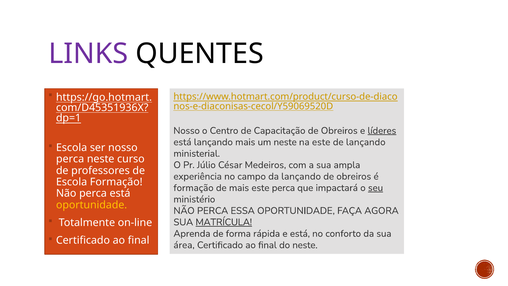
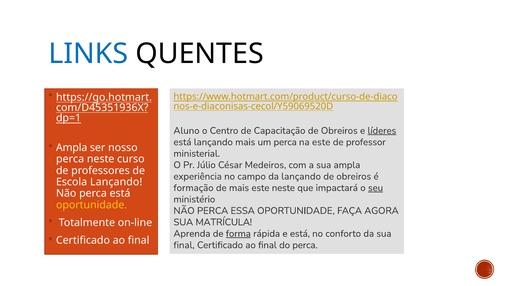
LINKS colour: purple -> blue
Nosso at (187, 131): Nosso -> Aluno
um neste: neste -> perca
de lançando: lançando -> professor
Escola at (72, 148): Escola -> Ampla
Escola Formação: Formação -> Lançando
este perca: perca -> neste
MATRÍCULA underline: present -> none
forma underline: none -> present
área at (184, 245): área -> final
do neste: neste -> perca
